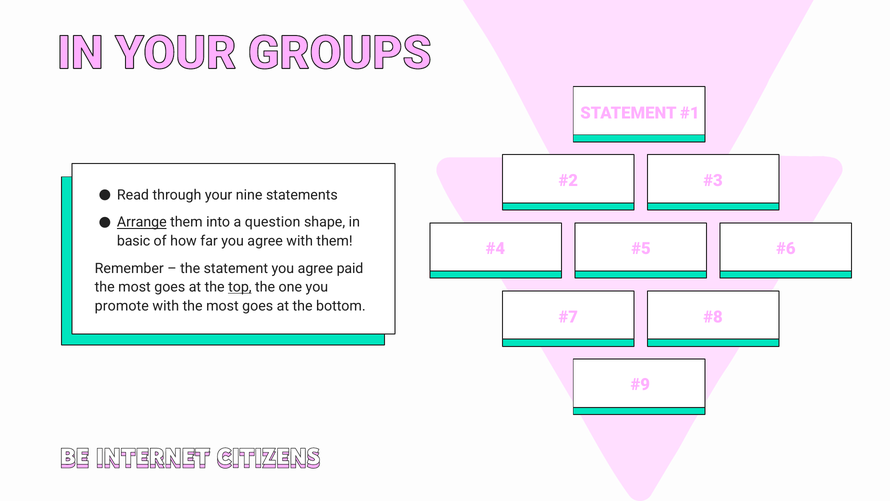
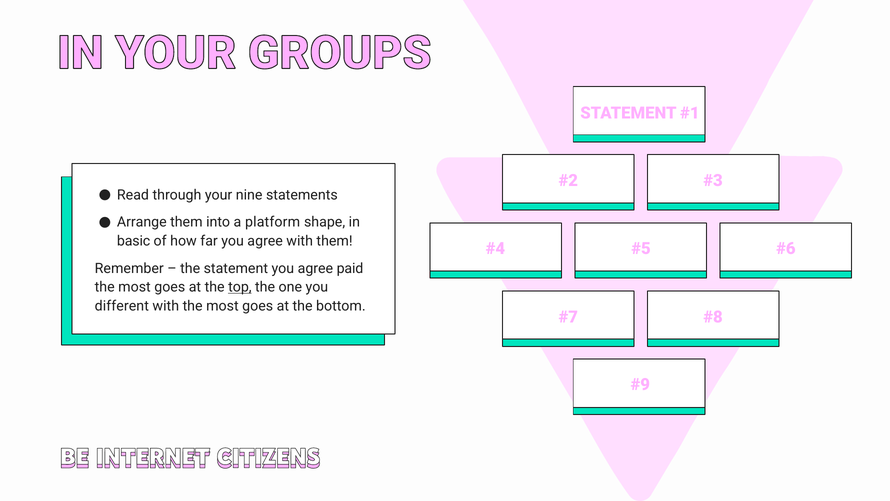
Arrange underline: present -> none
question: question -> platform
promote: promote -> different
